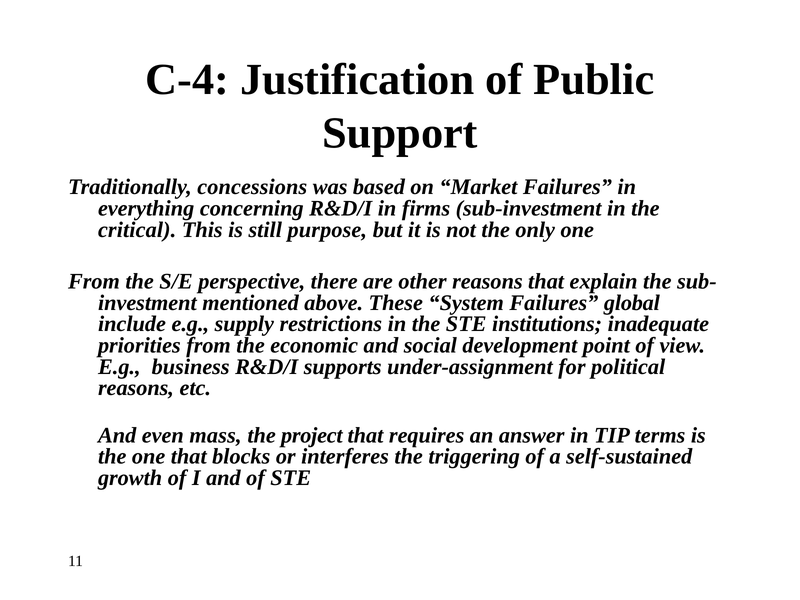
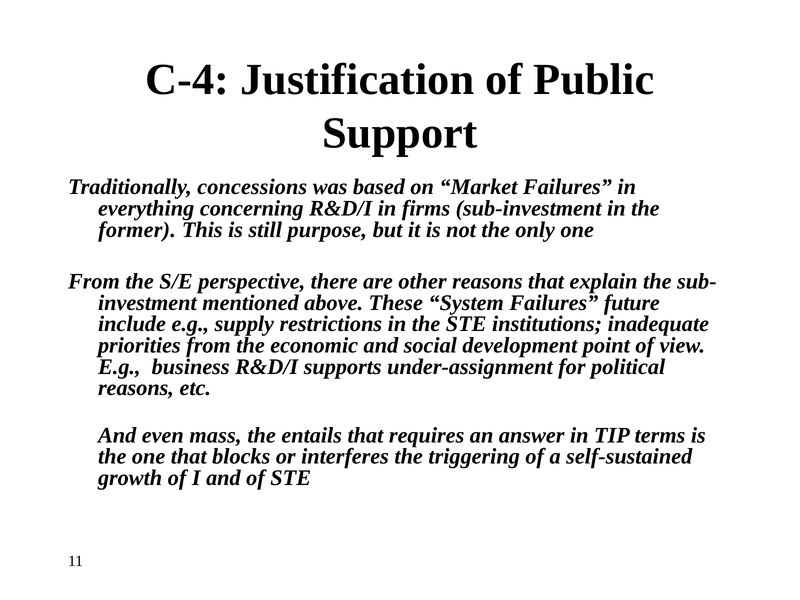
critical: critical -> former
global: global -> future
project: project -> entails
